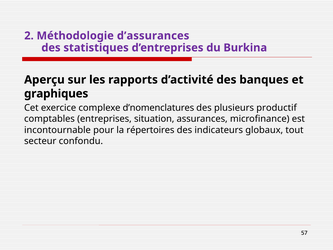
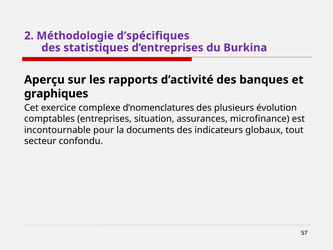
d’assurances: d’assurances -> d’spécifiques
productif: productif -> évolution
répertoires: répertoires -> documents
